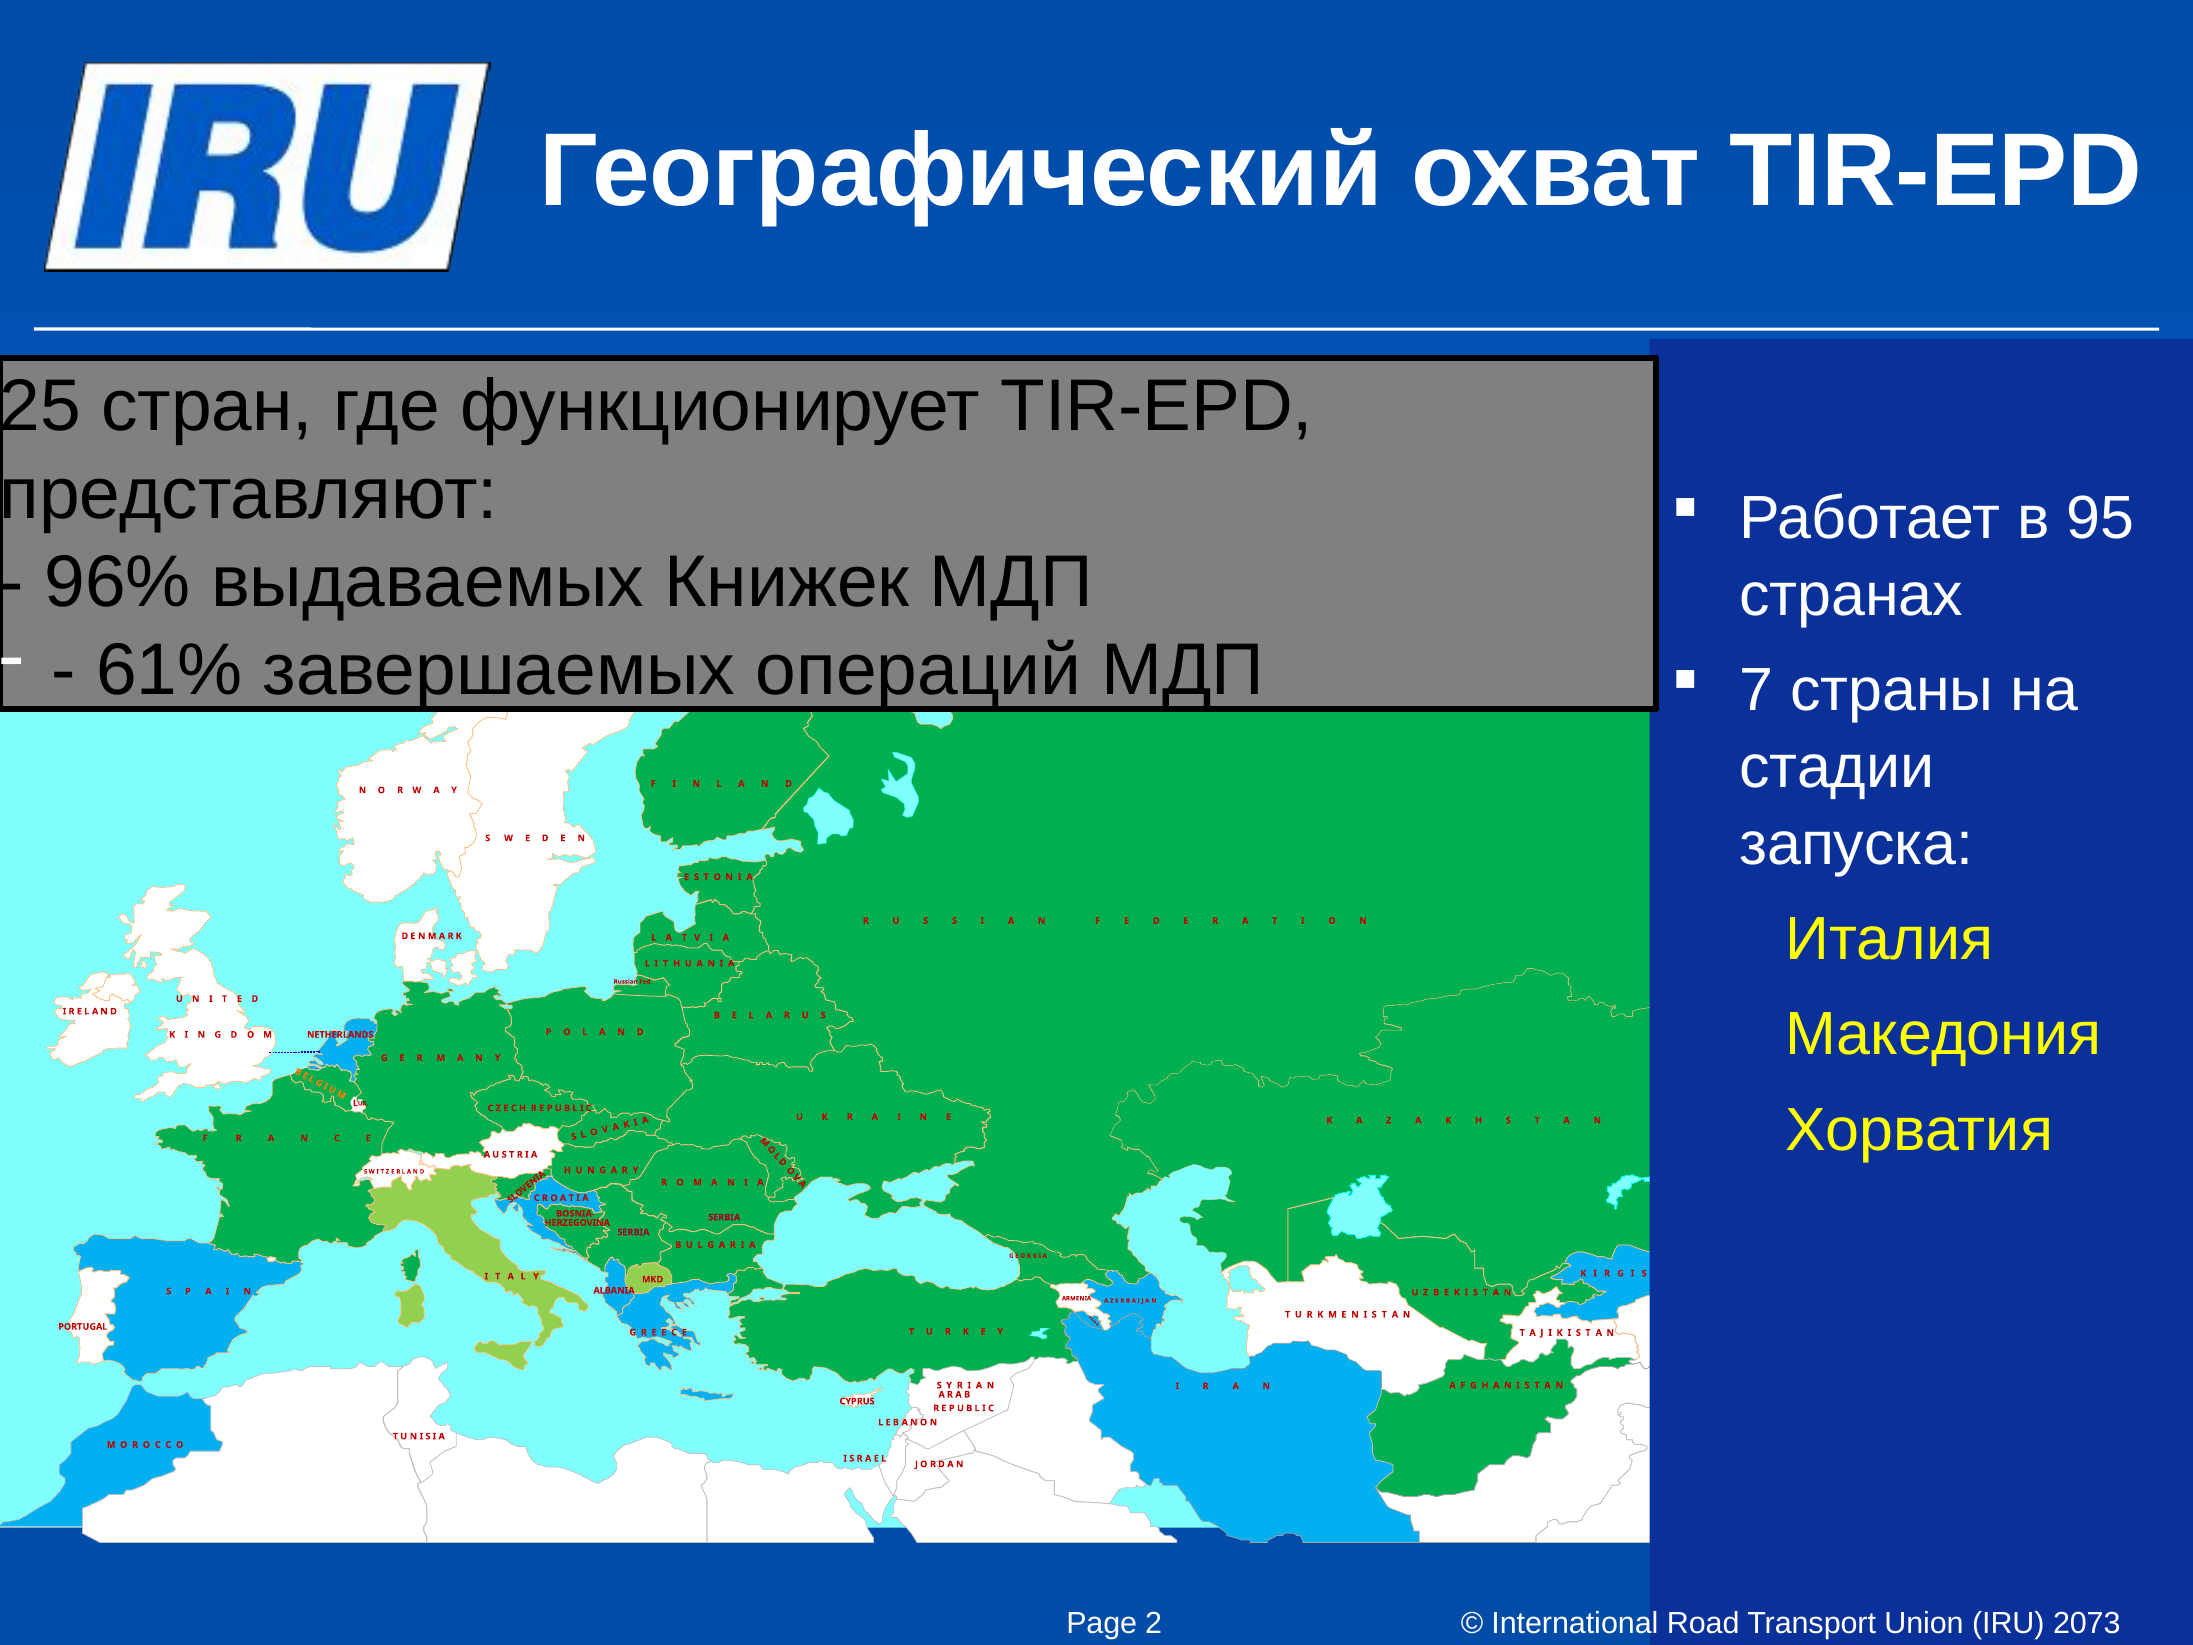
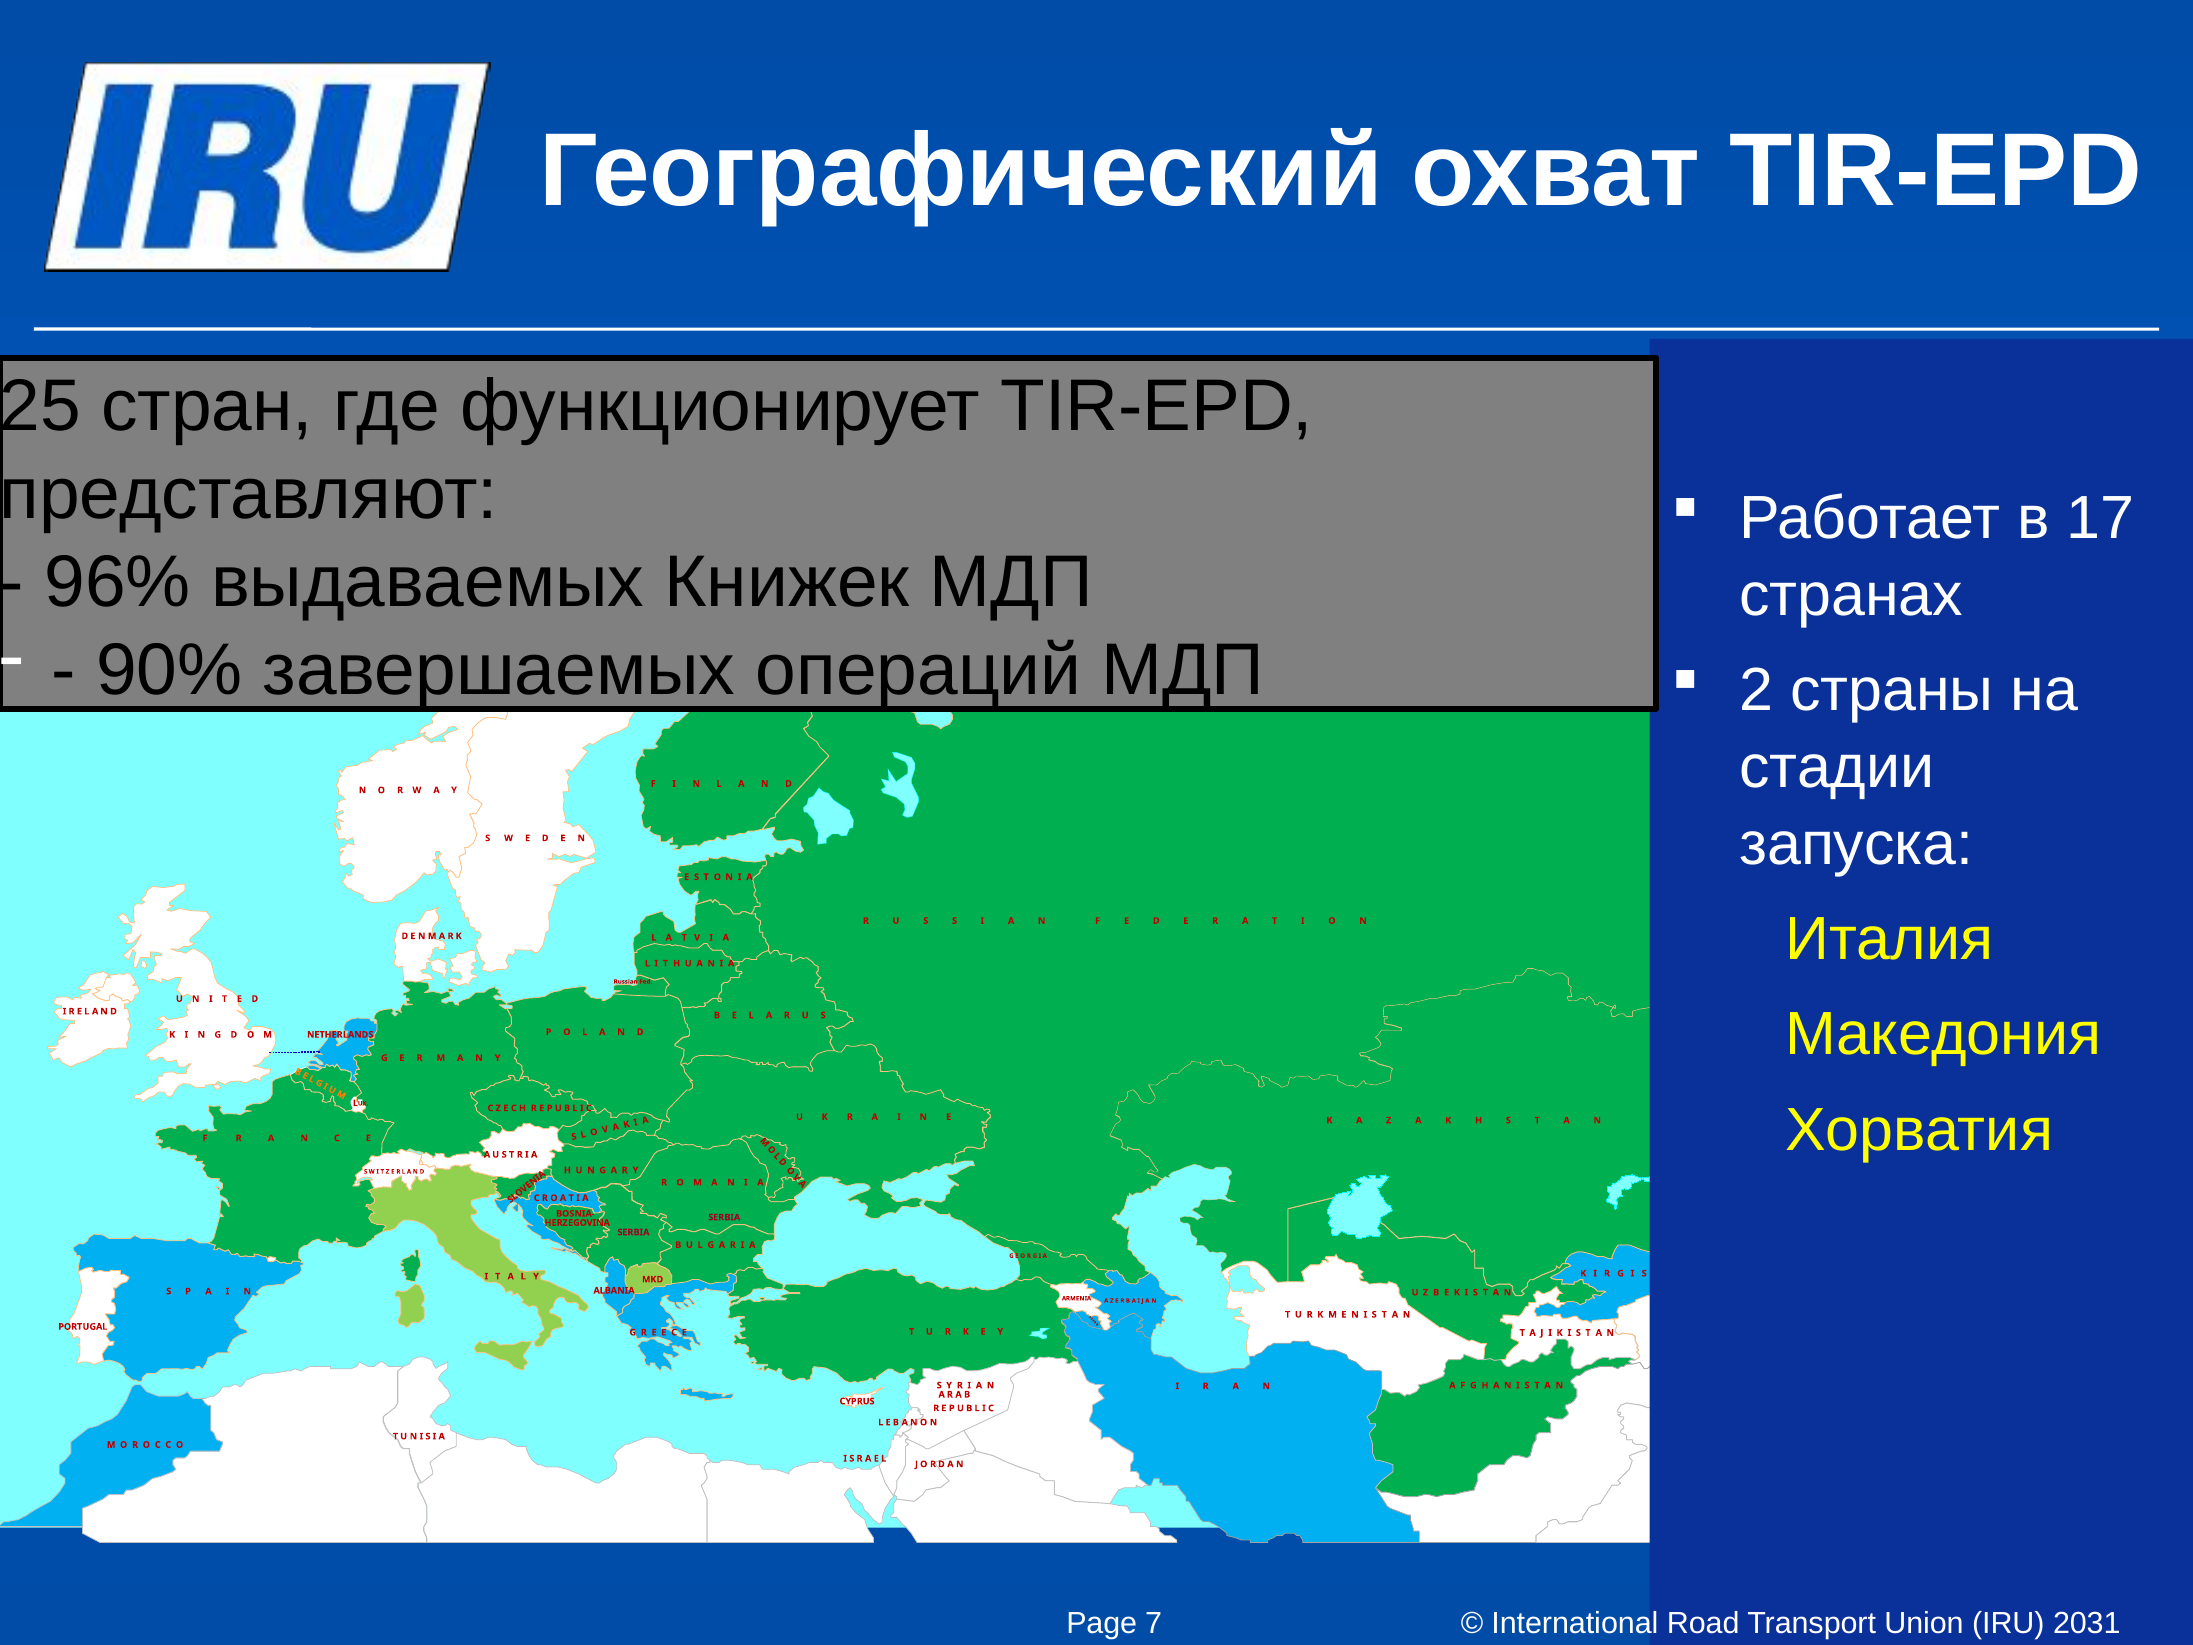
95: 95 -> 17
61%: 61% -> 90%
7: 7 -> 2
2: 2 -> 7
2073: 2073 -> 2031
